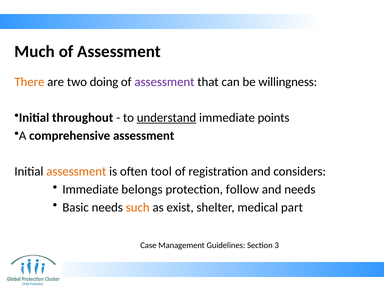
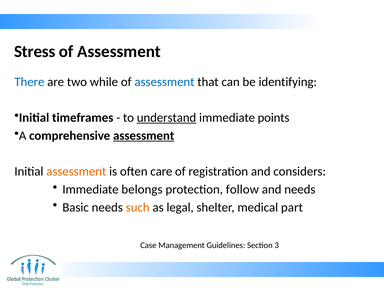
Much: Much -> Stress
There colour: orange -> blue
doing: doing -> while
assessment at (164, 82) colour: purple -> blue
willingness: willingness -> identifying
throughout: throughout -> timeframes
assessment at (144, 136) underline: none -> present
tool: tool -> care
exist: exist -> legal
